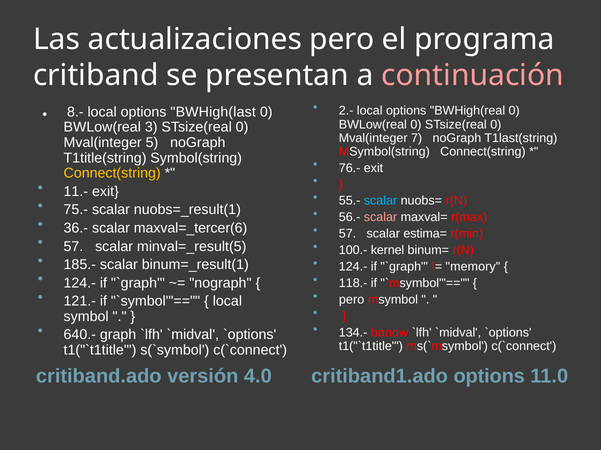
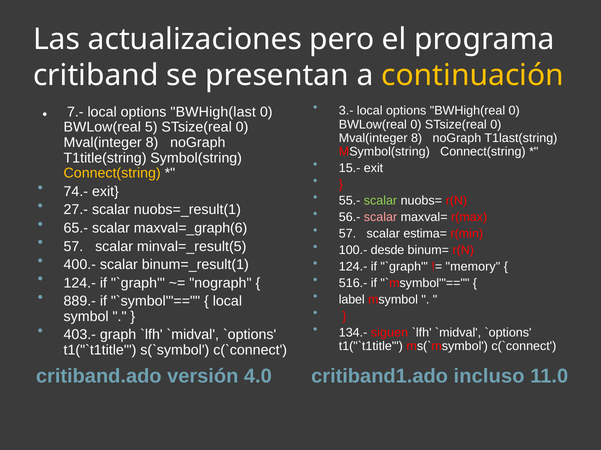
continuación colour: pink -> yellow
2.-: 2.- -> 3.-
8.-: 8.- -> 7.-
3: 3 -> 5
7 at (417, 138): 7 -> 8
5 at (152, 143): 5 -> 8
76.-: 76.- -> 15.-
11.-: 11.- -> 74.-
scalar at (380, 201) colour: light blue -> light green
75.-: 75.- -> 27.-
36.-: 36.- -> 65.-
maxval=_tercer(6: maxval=_tercer(6 -> maxval=_graph(6
kernel: kernel -> desde
185.-: 185.- -> 400.-
118.-: 118.- -> 516.-
pero at (352, 300): pero -> label
121.-: 121.- -> 889.-
bandw: bandw -> siguen
640.-: 640.- -> 403.-
critiband1.ado options: options -> incluso
